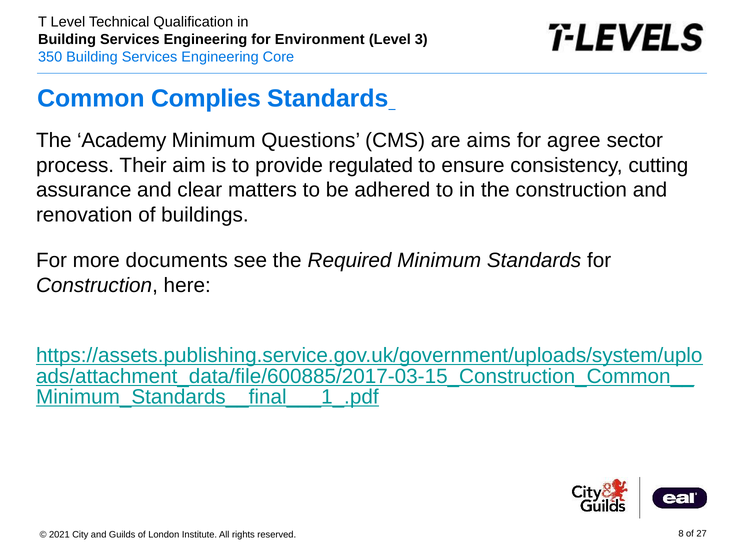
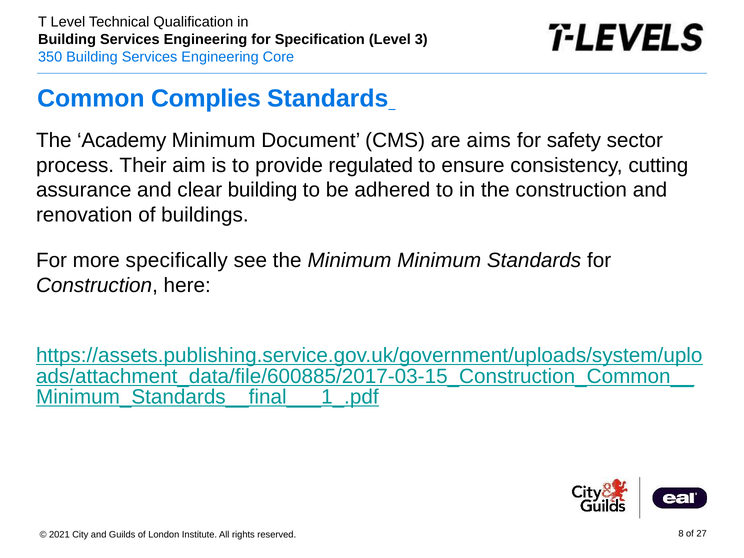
Environment: Environment -> Specification
Questions: Questions -> Document
agree: agree -> safety
clear matters: matters -> building
documents: documents -> specifically
the Required: Required -> Minimum
